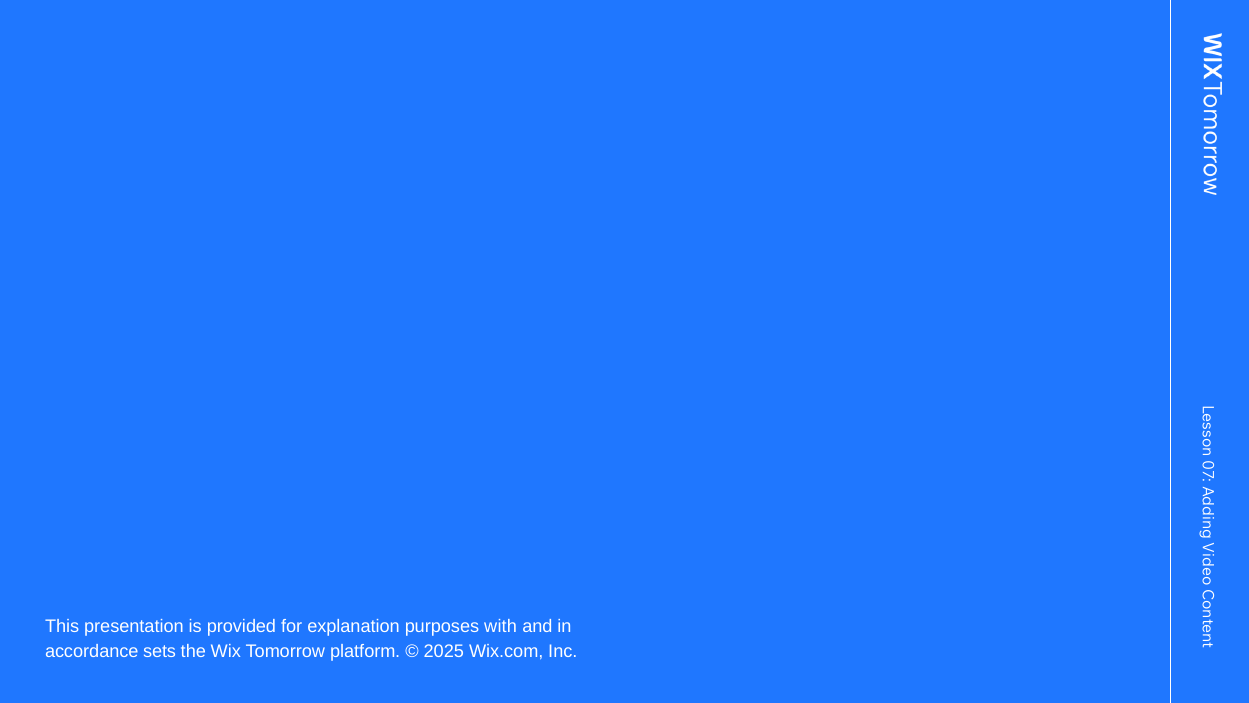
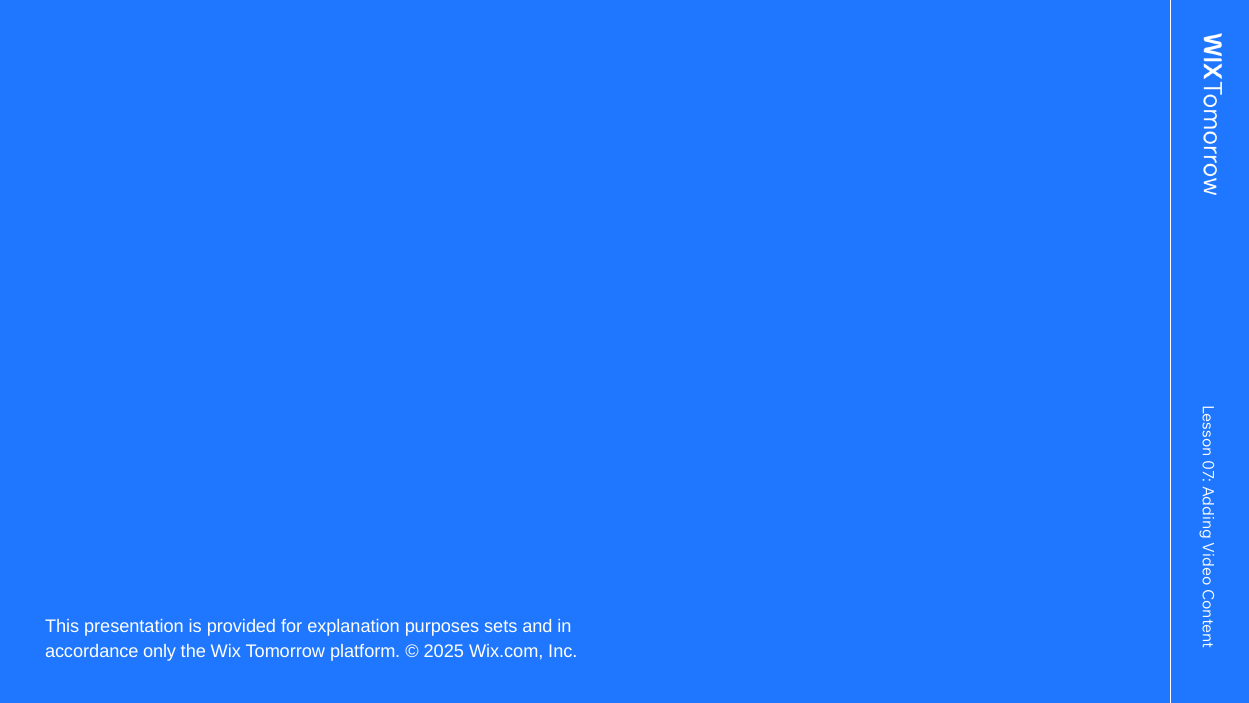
with: with -> sets
sets: sets -> only
